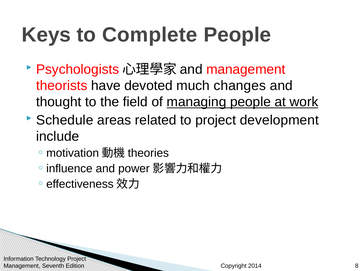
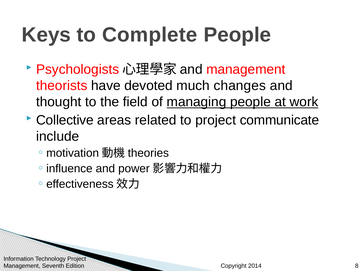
Schedule: Schedule -> Collective
development: development -> communicate
